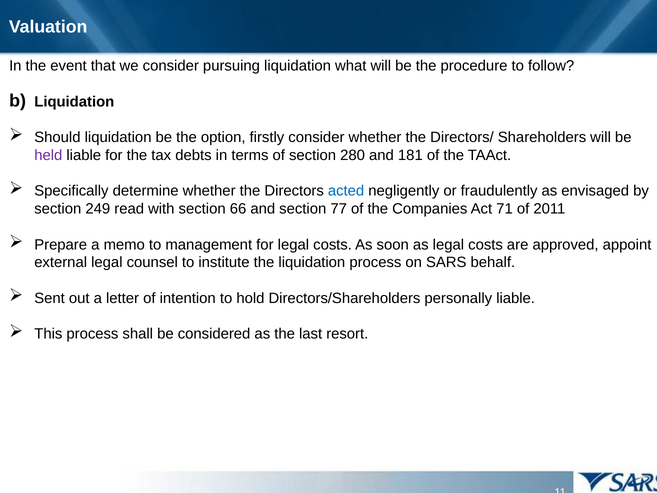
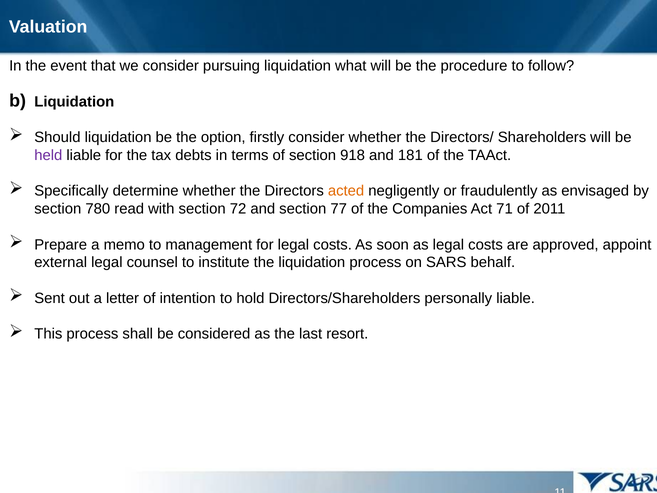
280: 280 -> 918
acted colour: blue -> orange
249: 249 -> 780
66: 66 -> 72
